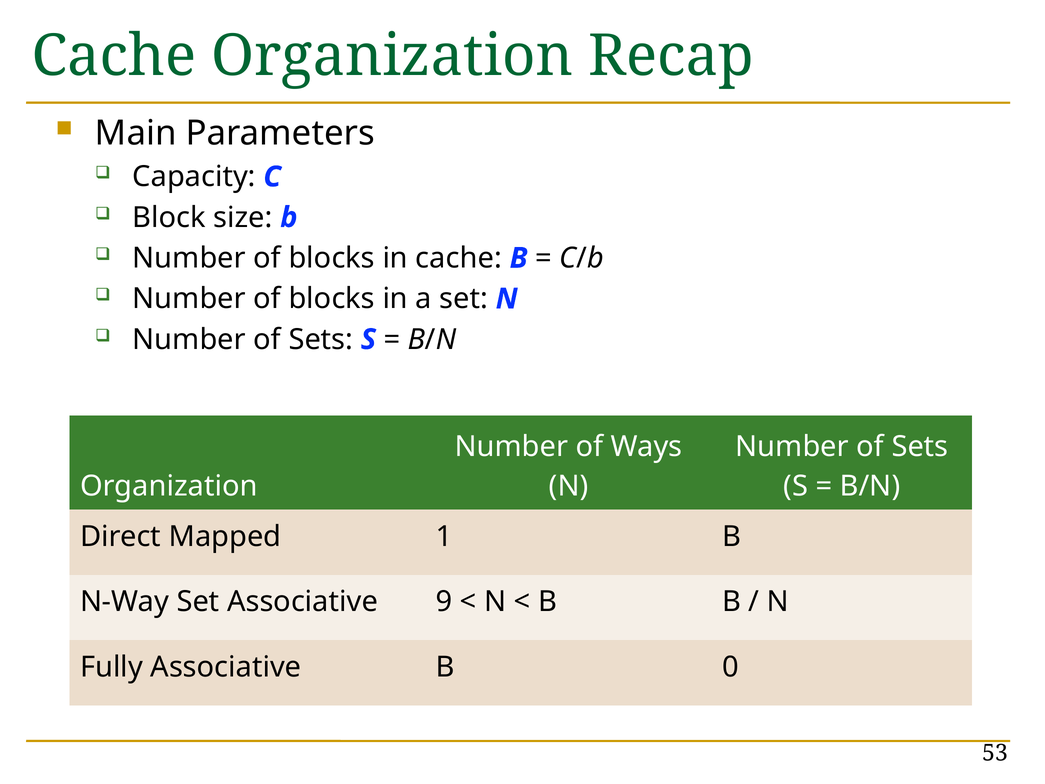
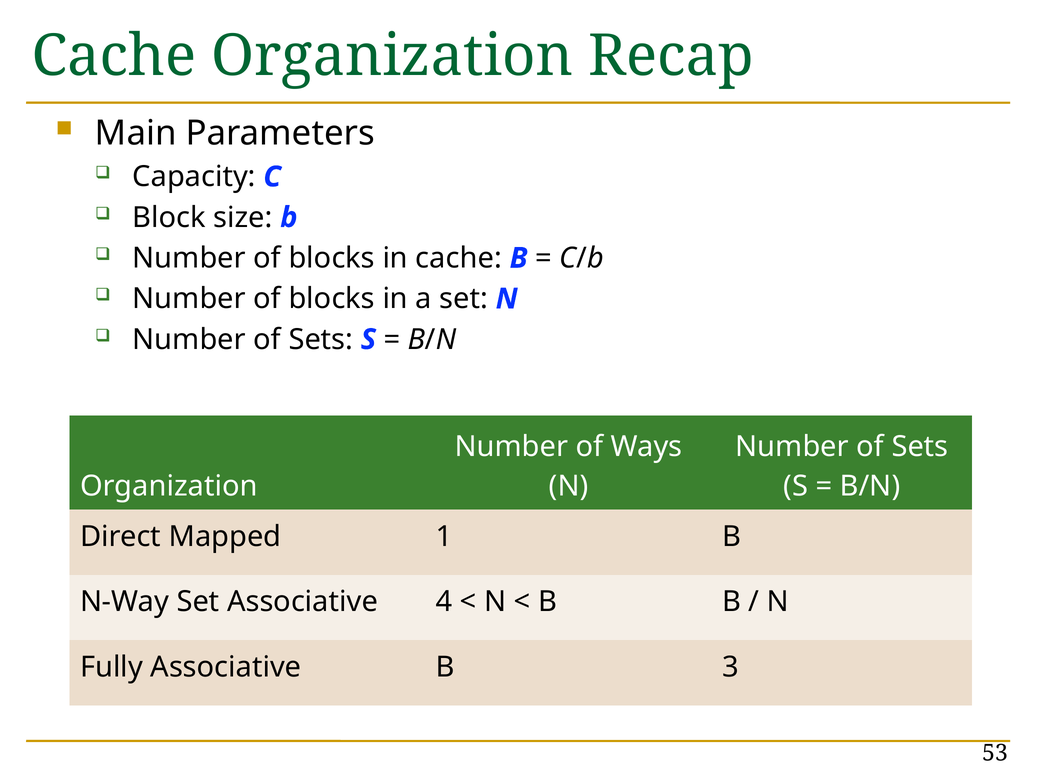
9: 9 -> 4
0: 0 -> 3
